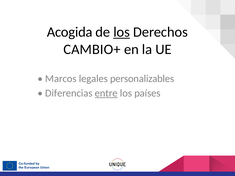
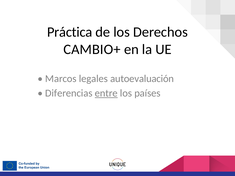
Acogida: Acogida -> Práctica
los at (122, 32) underline: present -> none
personalizables: personalizables -> autoevaluación
